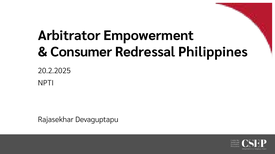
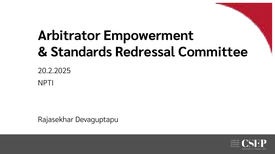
Consumer: Consumer -> Standards
Philippines: Philippines -> Committee
